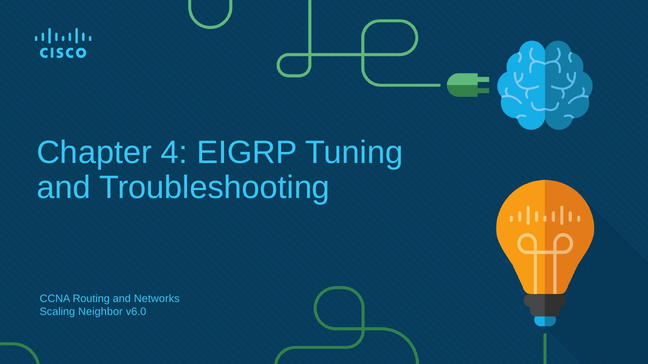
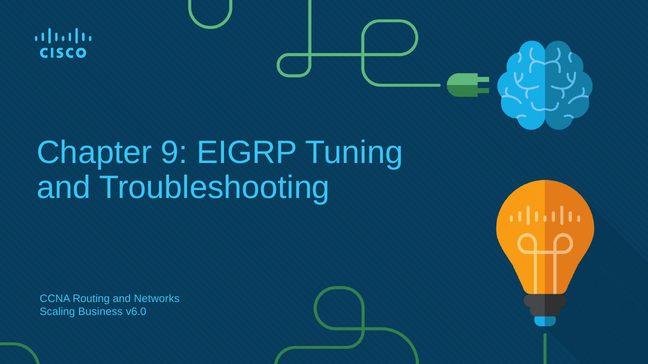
4: 4 -> 9
Neighbor: Neighbor -> Business
